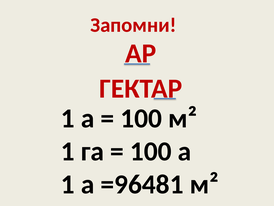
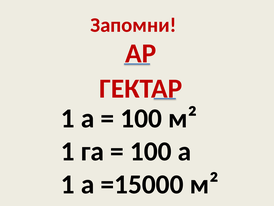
=96481: =96481 -> =15000
